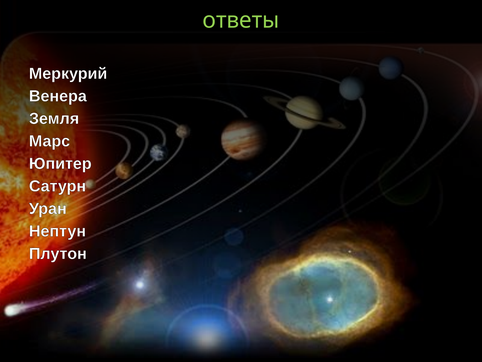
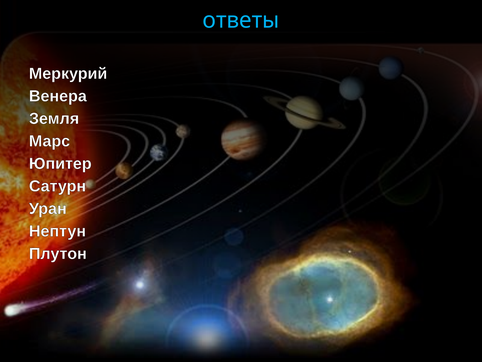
ответы colour: light green -> light blue
